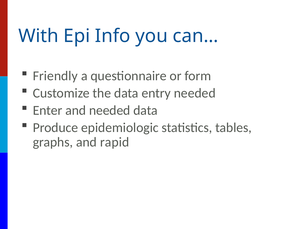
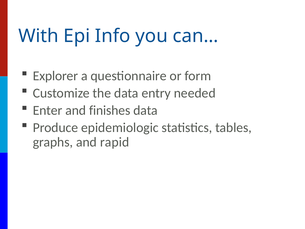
Friendly: Friendly -> Explorer
and needed: needed -> finishes
